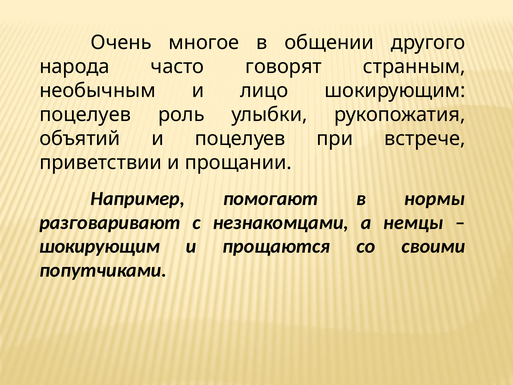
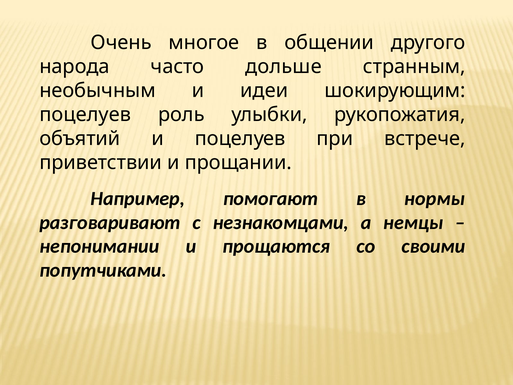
говорят: говорят -> дольше
лицо: лицо -> идеи
шокирующим at (99, 246): шокирующим -> непонимании
